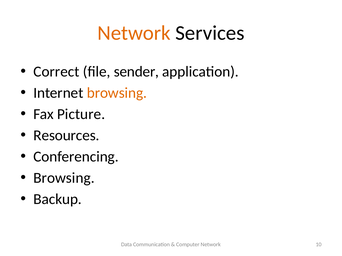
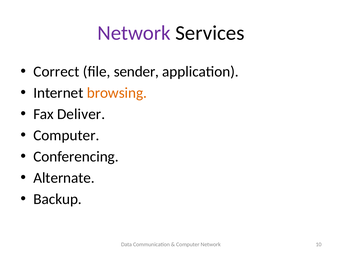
Network at (134, 33) colour: orange -> purple
Picture: Picture -> Deliver
Resources at (66, 136): Resources -> Computer
Browsing at (64, 178): Browsing -> Alternate
